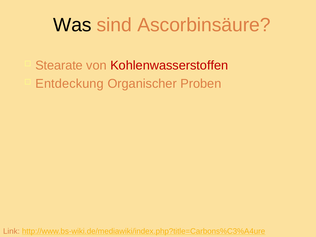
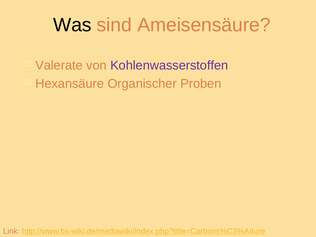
Ascorbinsäure: Ascorbinsäure -> Ameisensäure
Stearate: Stearate -> Valerate
Kohlenwasserstoffen colour: red -> purple
Entdeckung: Entdeckung -> Hexansäure
